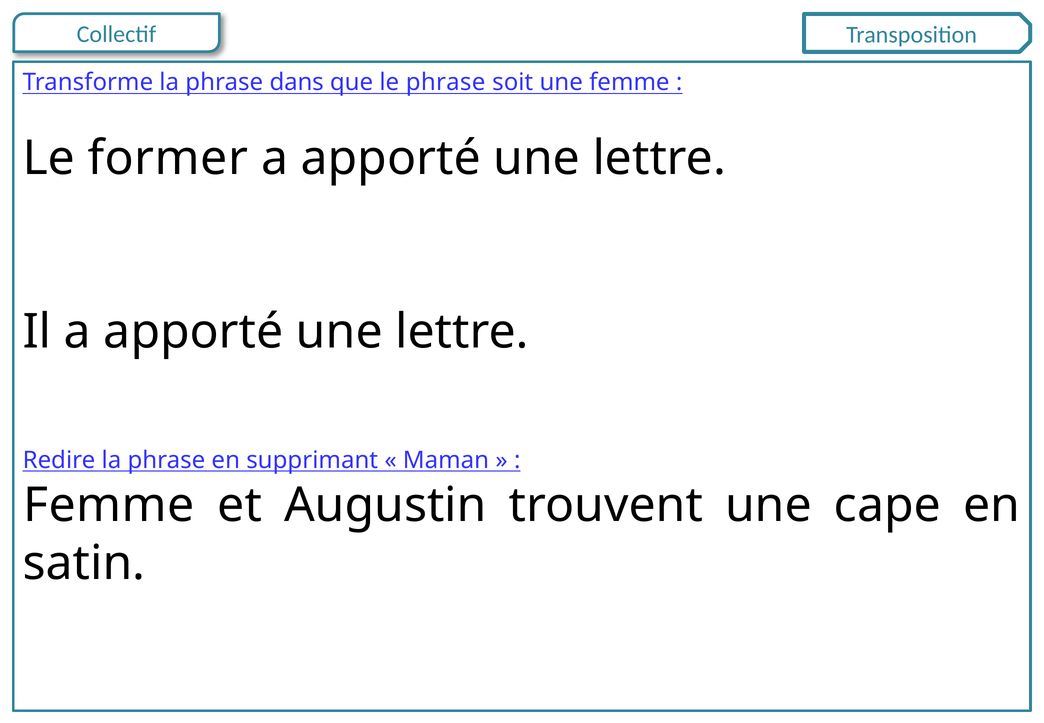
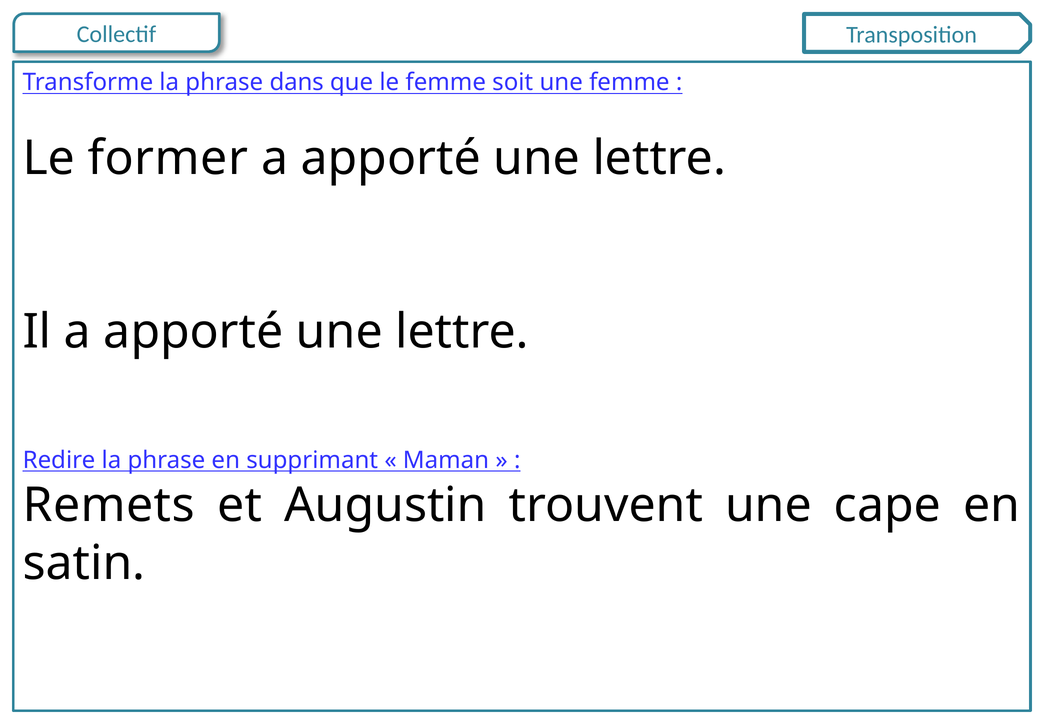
le phrase: phrase -> femme
Femme at (109, 505): Femme -> Remets
